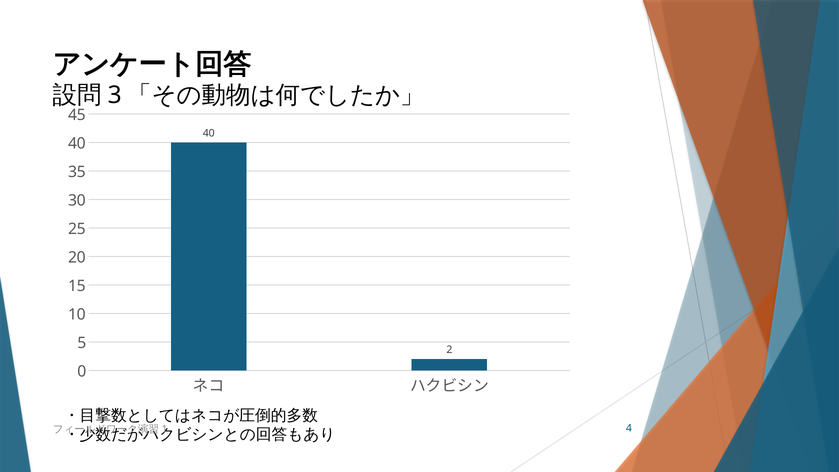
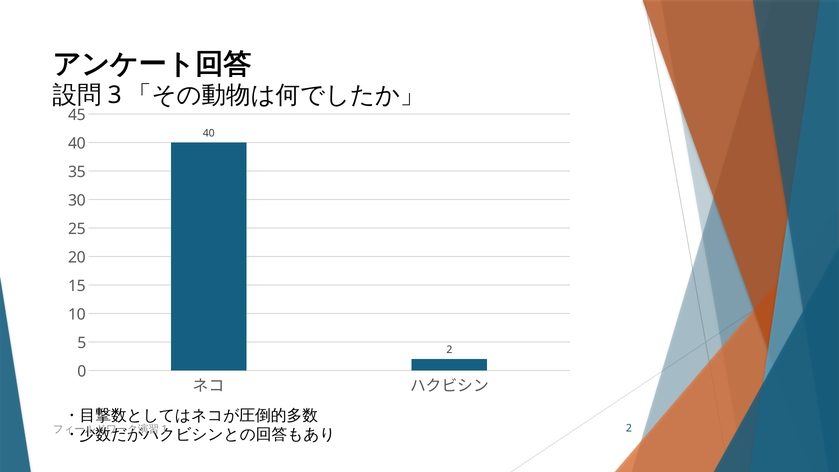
4 at (629, 428): 4 -> 2
